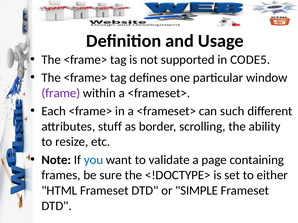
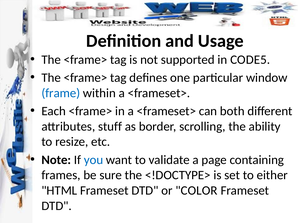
frame colour: purple -> blue
such: such -> both
SIMPLE: SIMPLE -> COLOR
